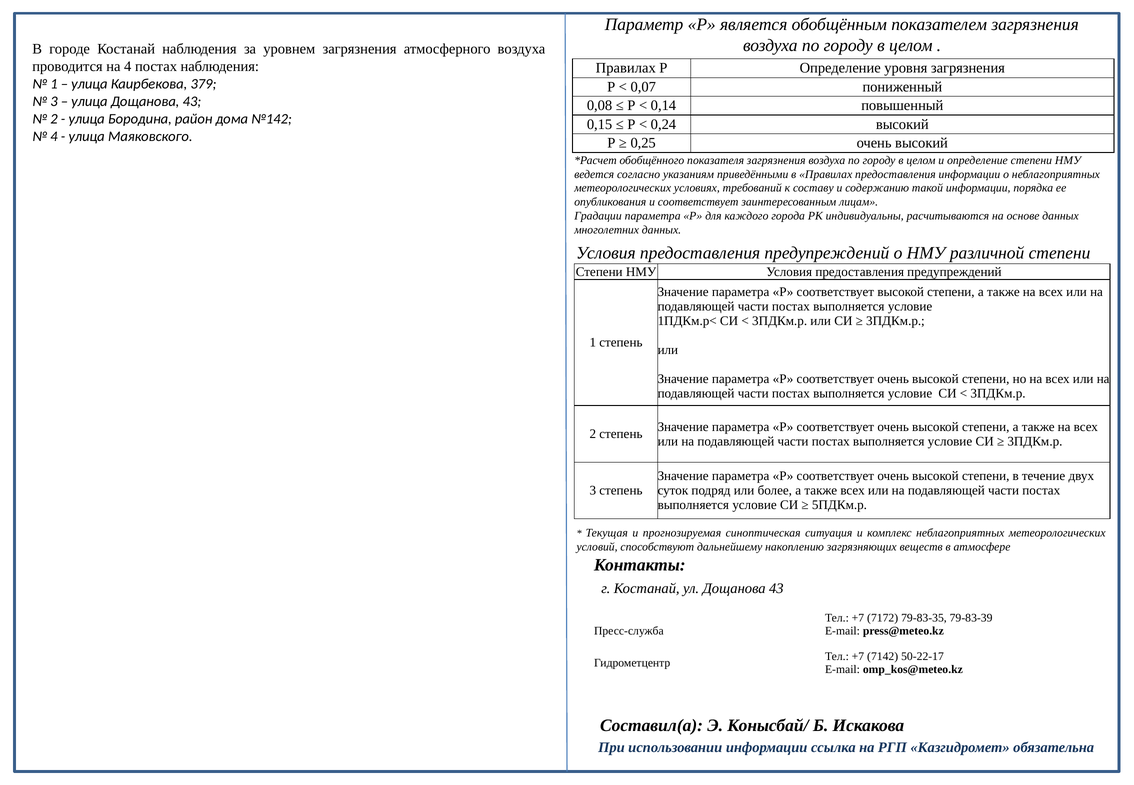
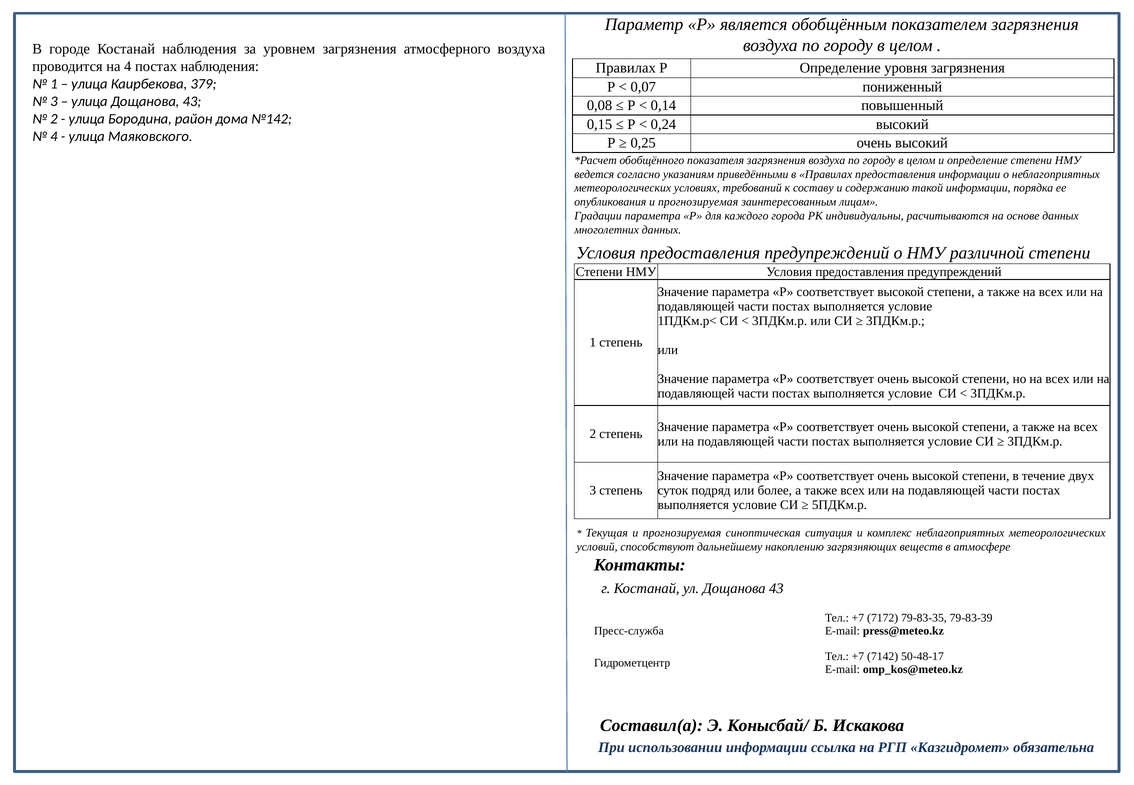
опубликования и соответствует: соответствует -> прогнозируемая
50-22-17: 50-22-17 -> 50-48-17
